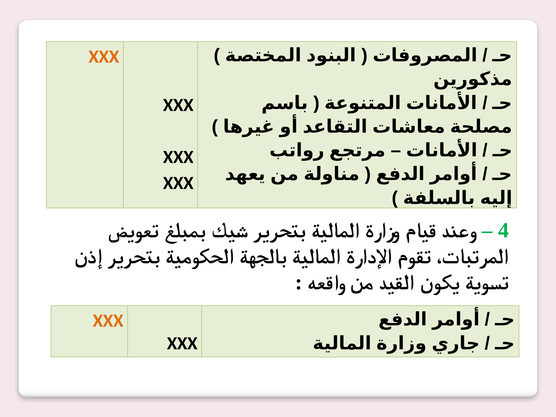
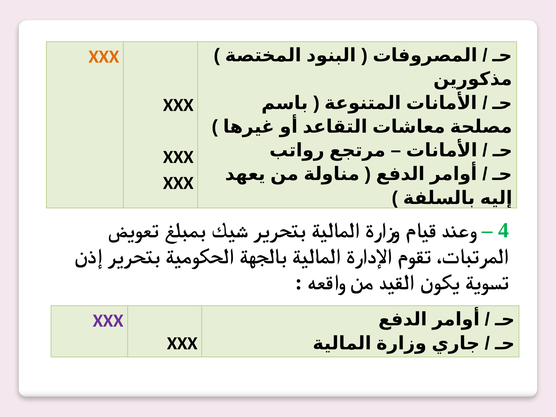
XXX at (108, 321) colour: orange -> purple
